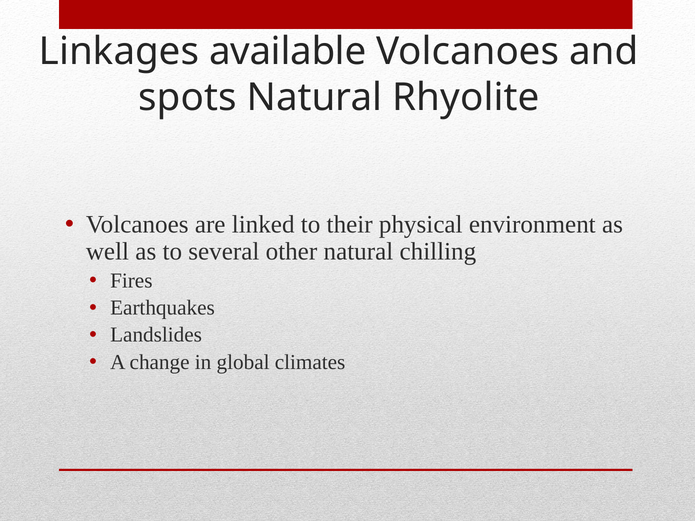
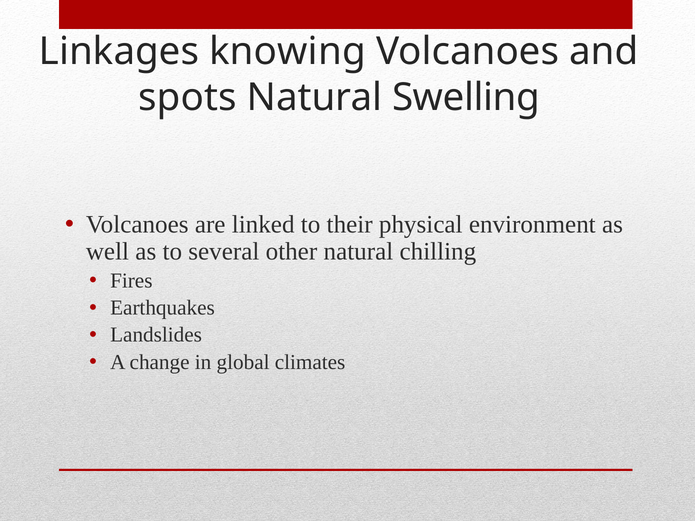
available: available -> knowing
Rhyolite: Rhyolite -> Swelling
